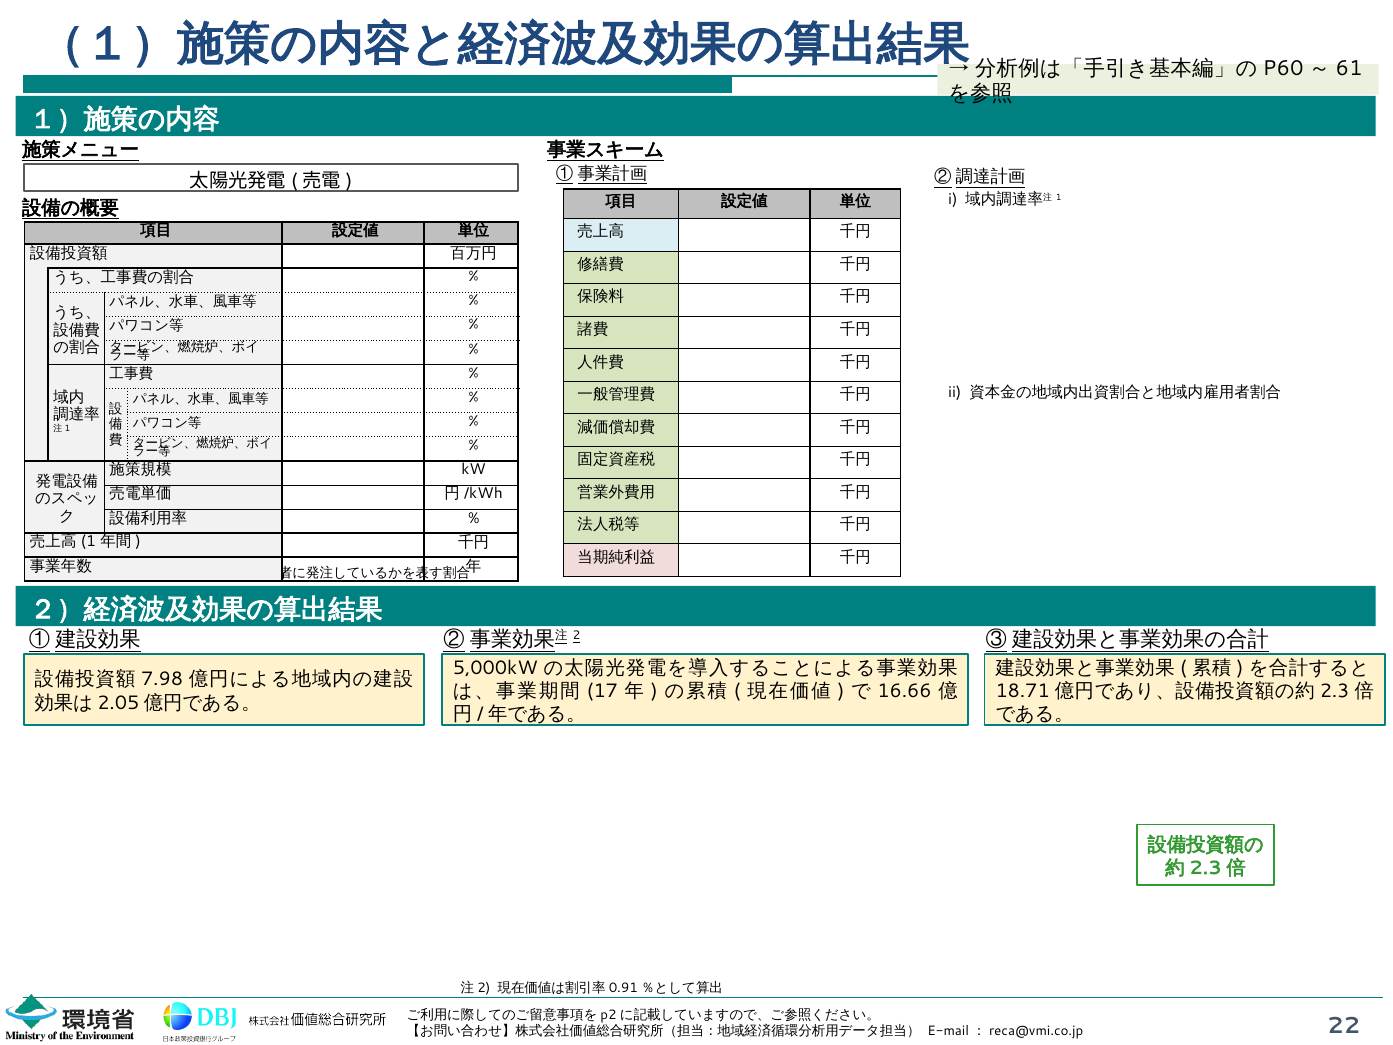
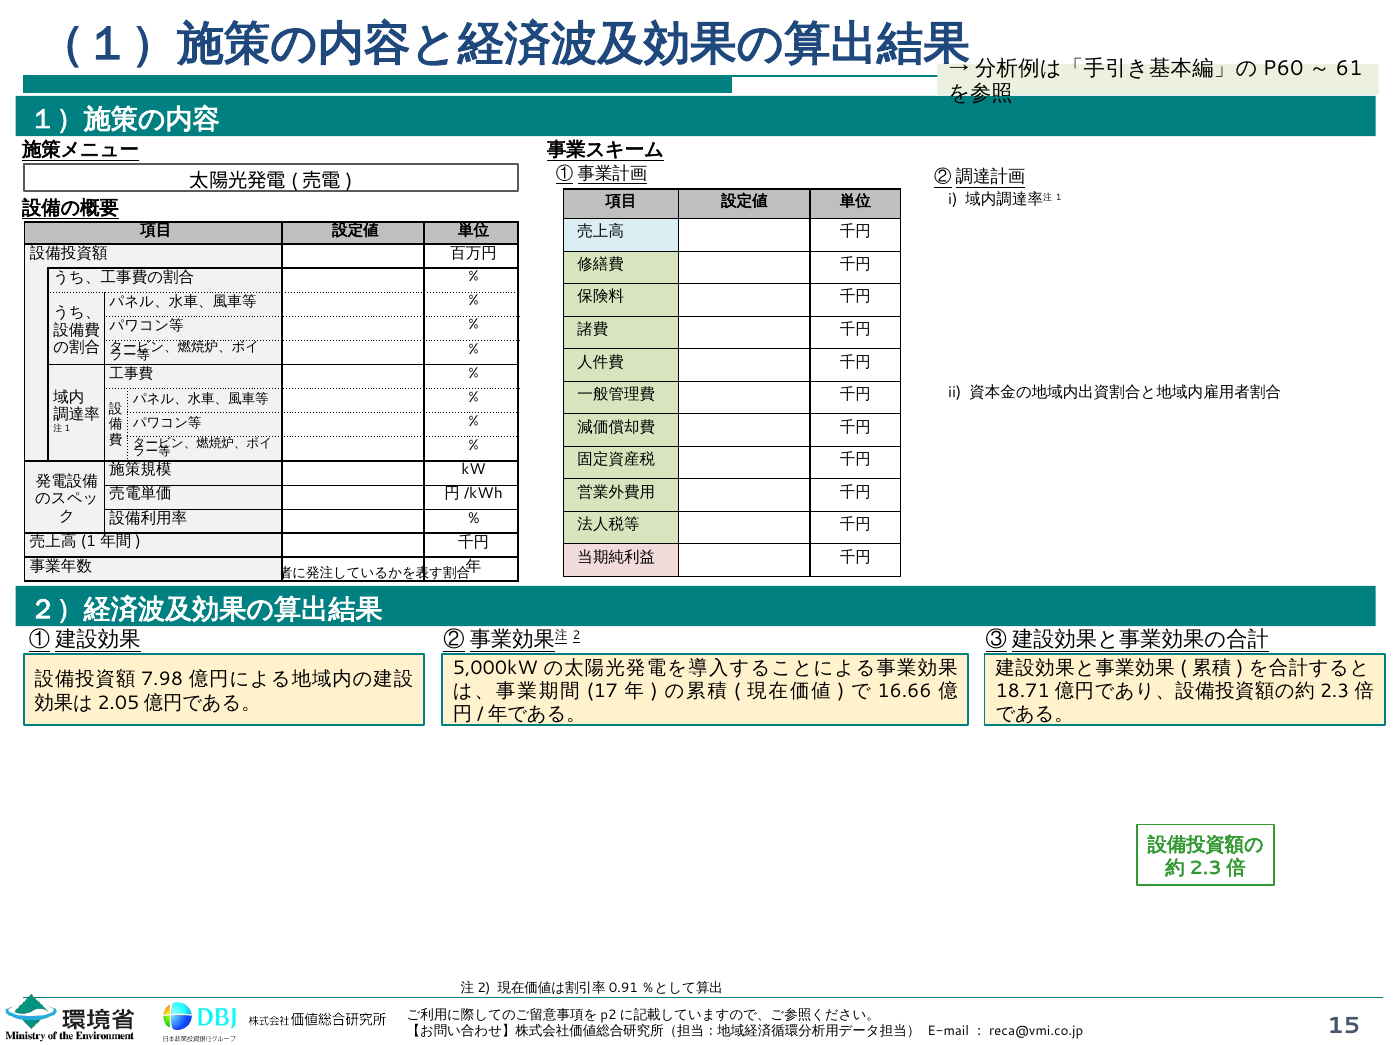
22: 22 -> 15
